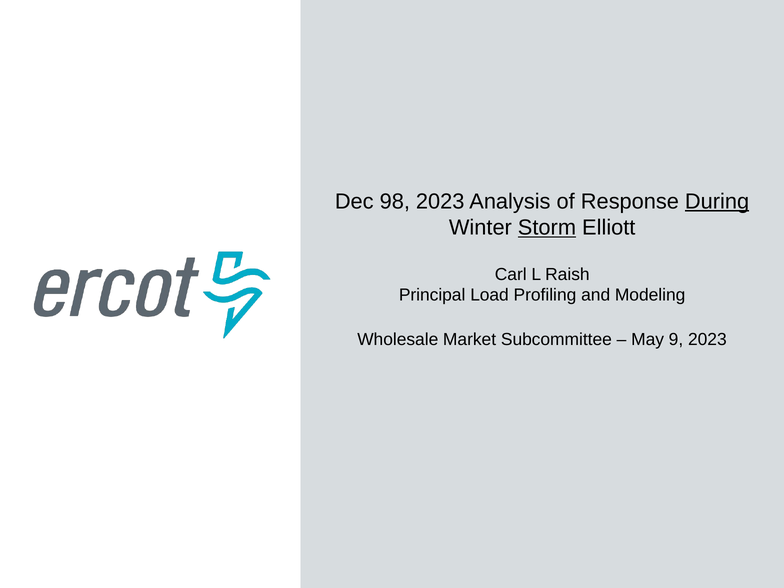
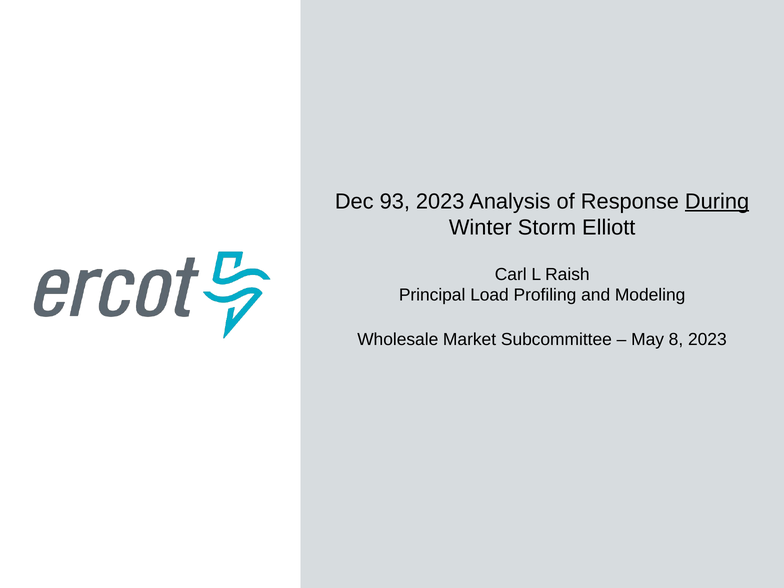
98: 98 -> 93
Storm underline: present -> none
9: 9 -> 8
